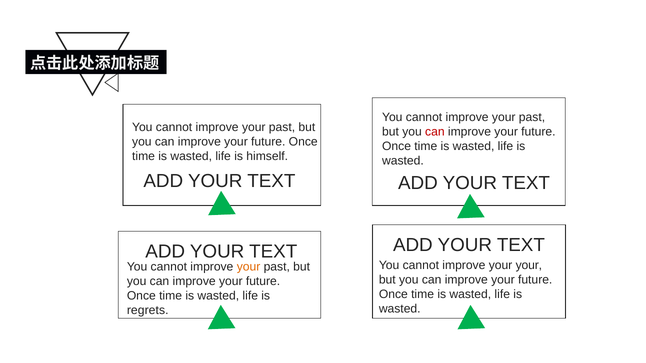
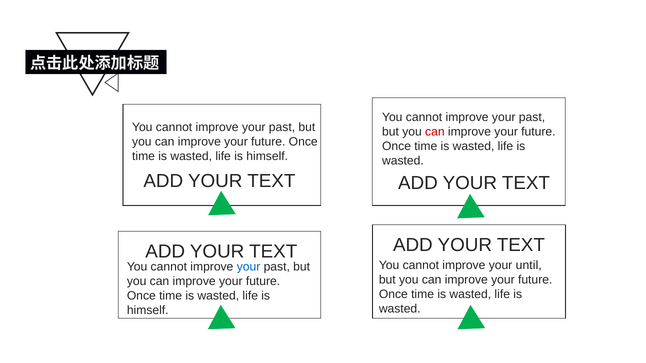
your your: your -> until
your at (249, 267) colour: orange -> blue
regrets at (148, 311): regrets -> himself
